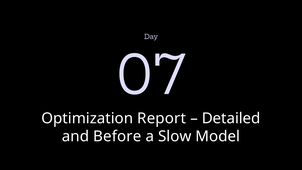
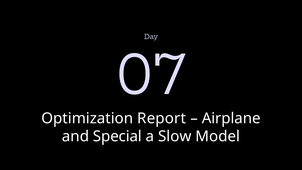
Detailed: Detailed -> Airplane
Before: Before -> Special
